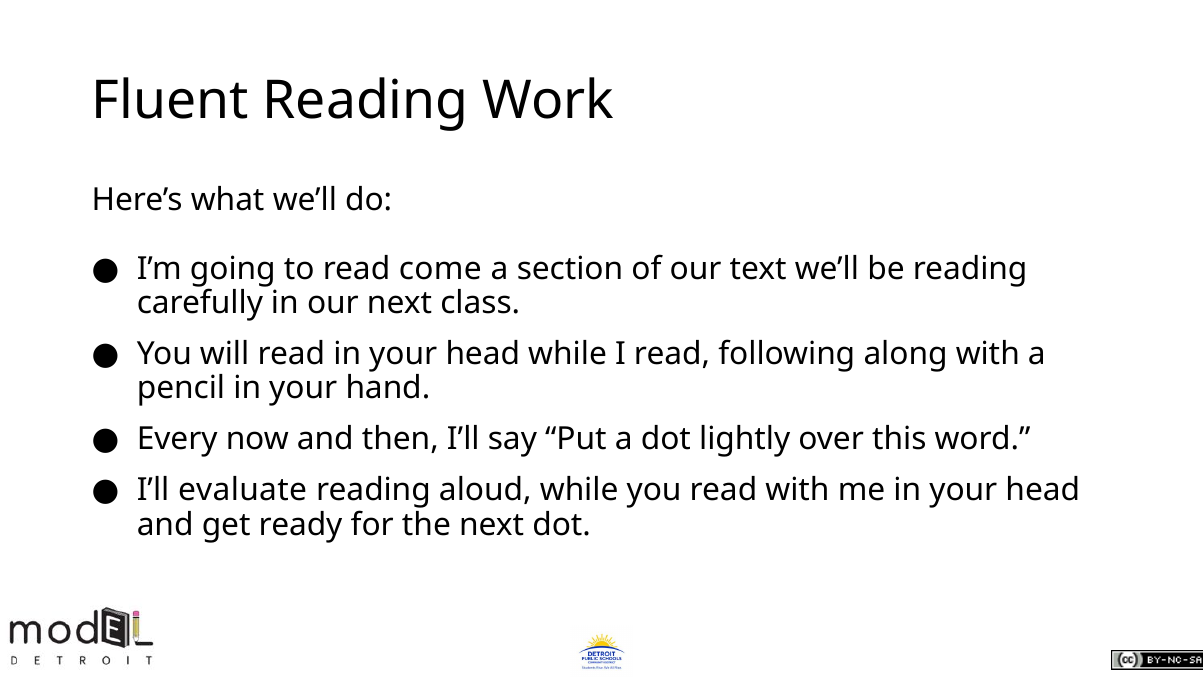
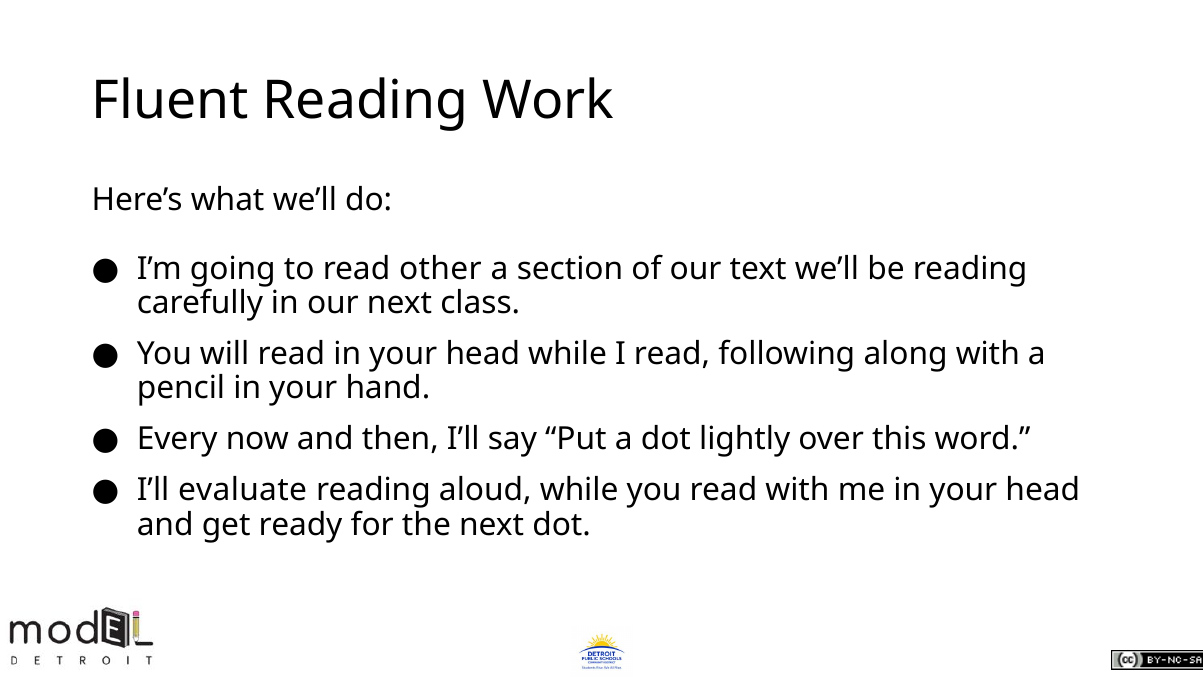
come: come -> other
